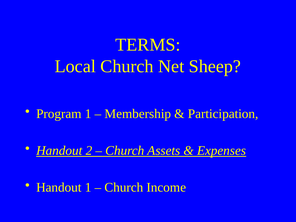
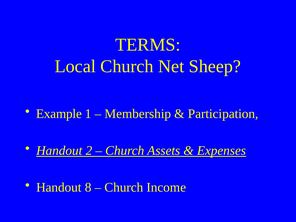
Program: Program -> Example
Handout 1: 1 -> 8
